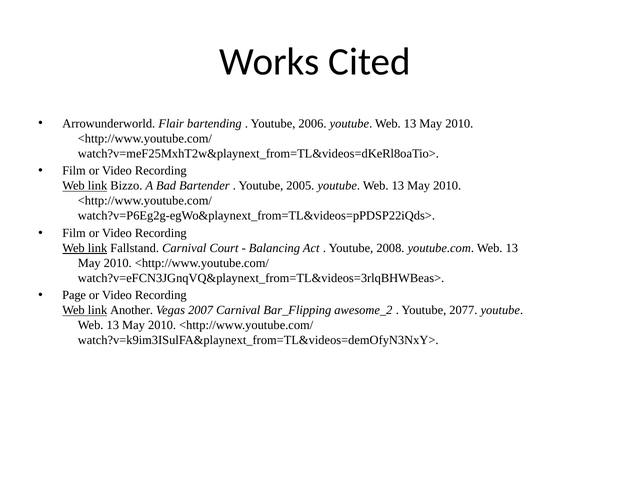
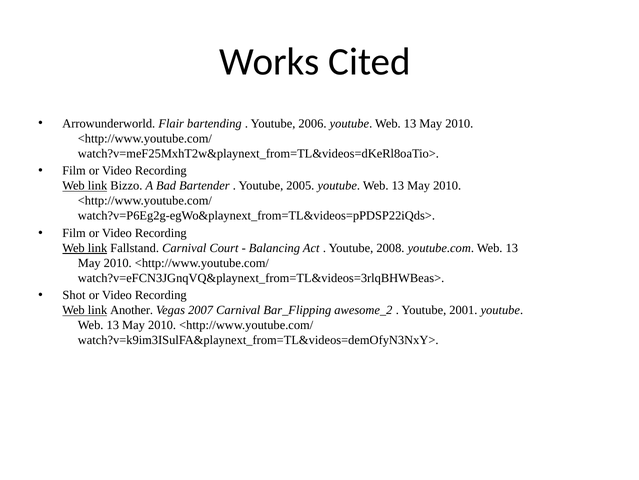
Page: Page -> Shot
2077: 2077 -> 2001
